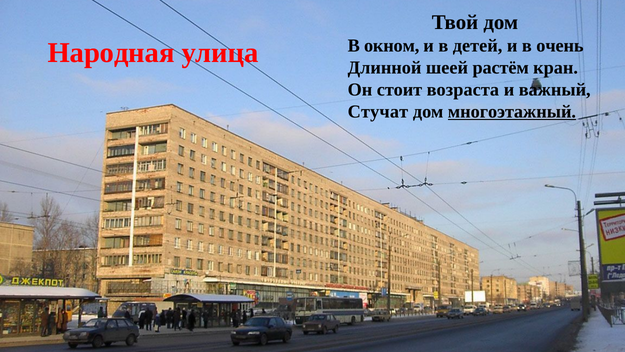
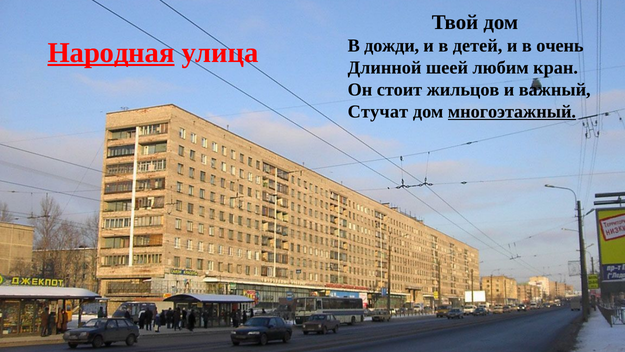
окном: окном -> дожди
Народная underline: none -> present
растём: растём -> любим
возраста: возраста -> жильцов
